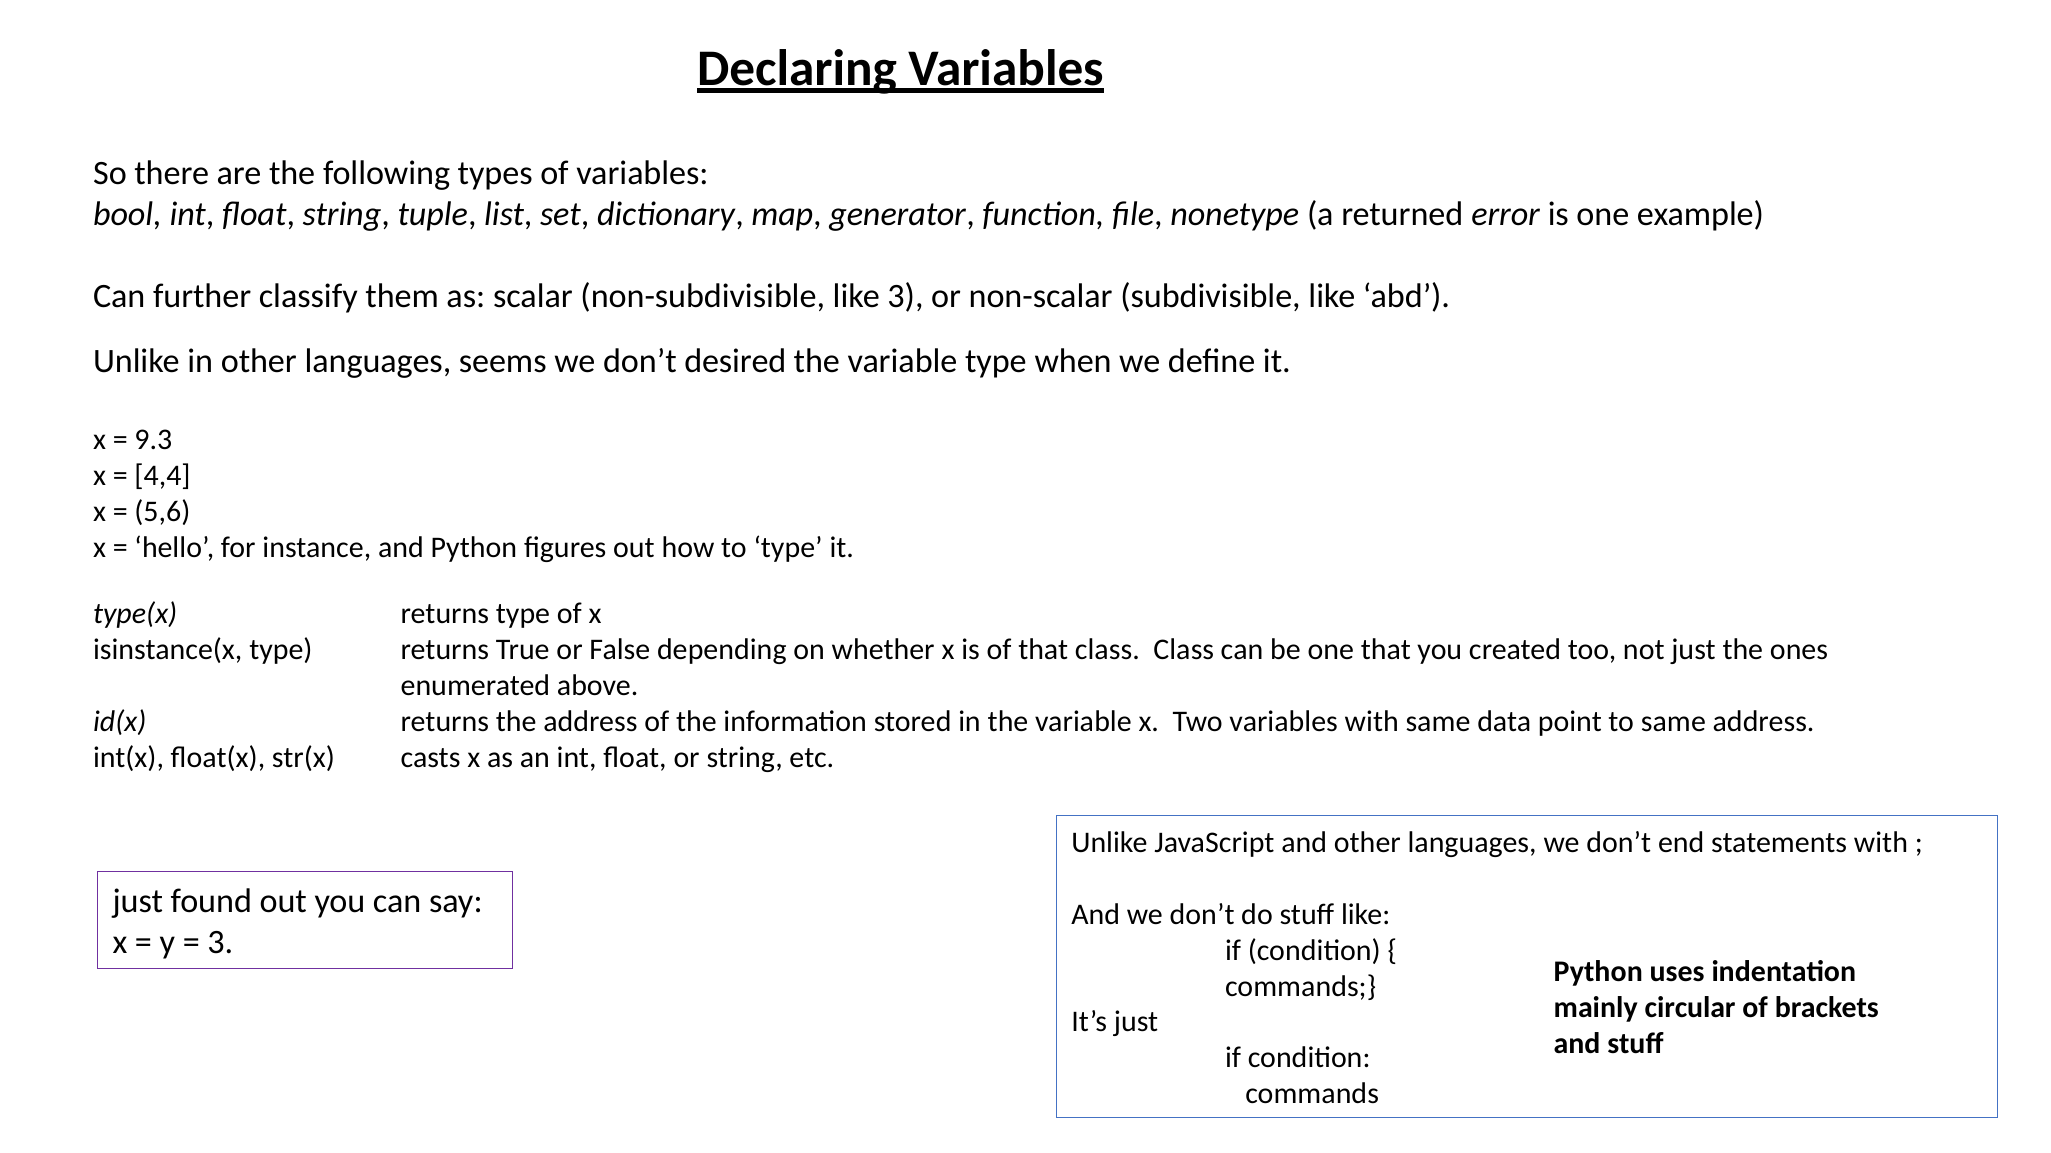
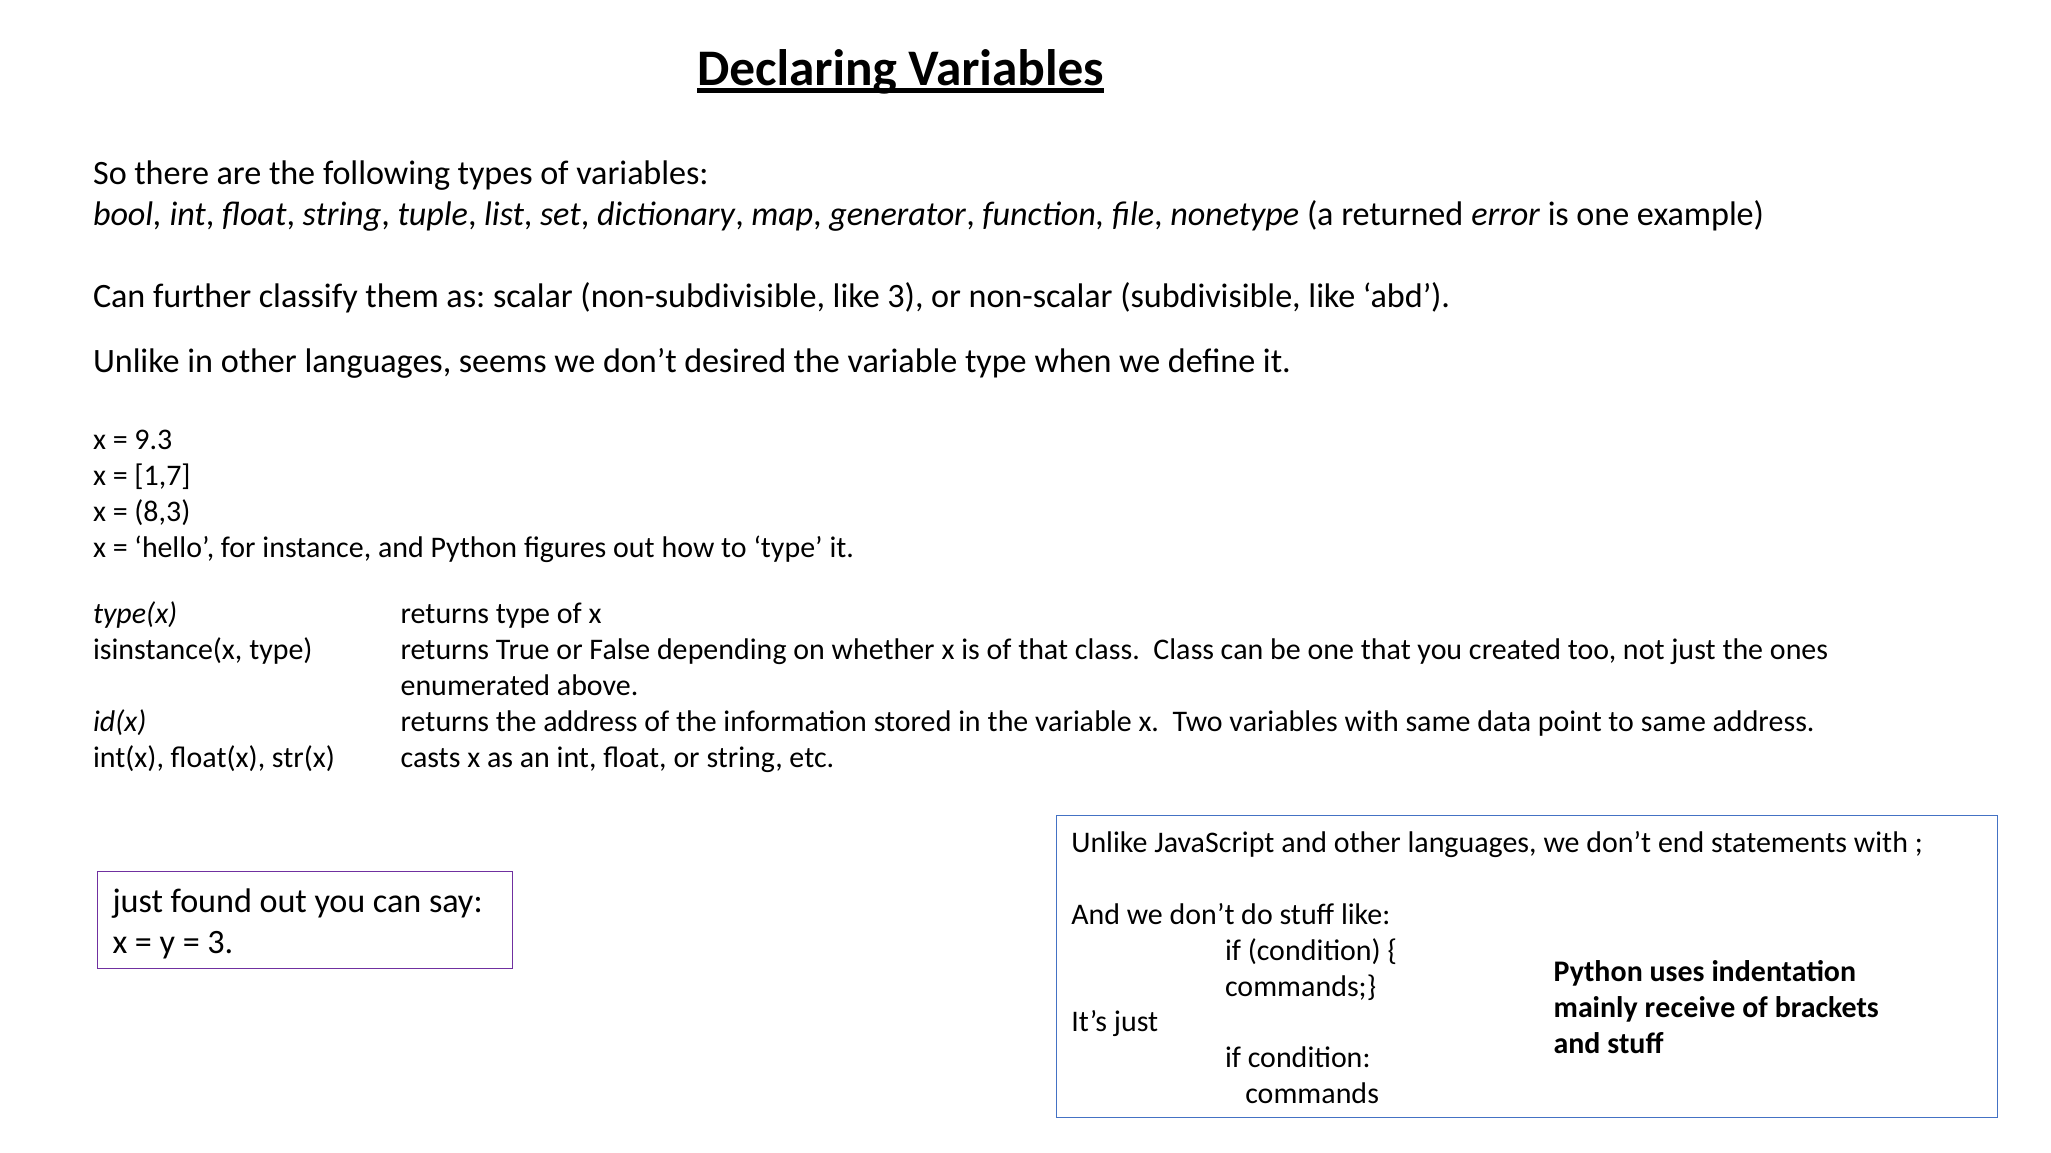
4,4: 4,4 -> 1,7
5,6: 5,6 -> 8,3
circular: circular -> receive
